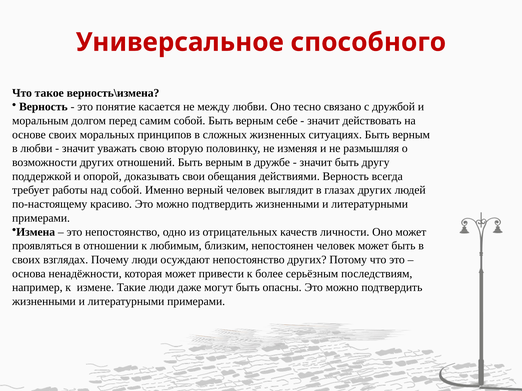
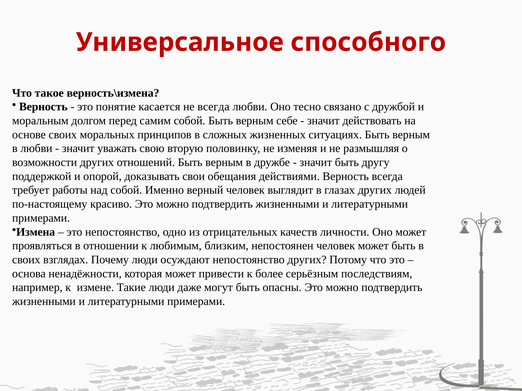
не между: между -> всегда
